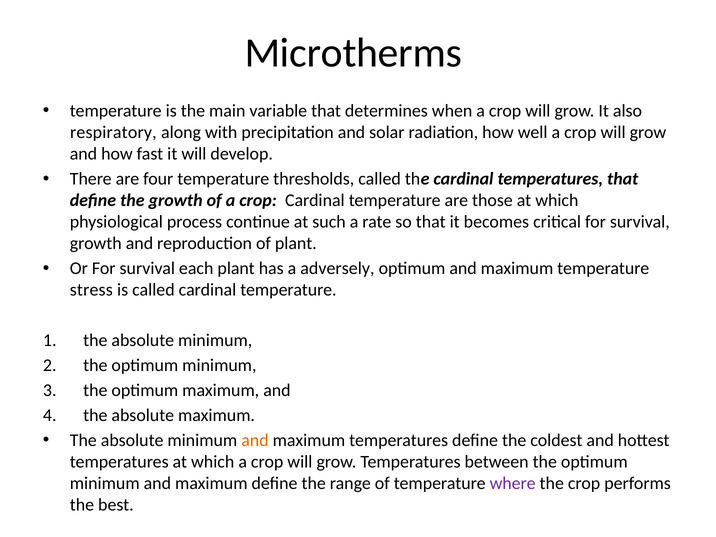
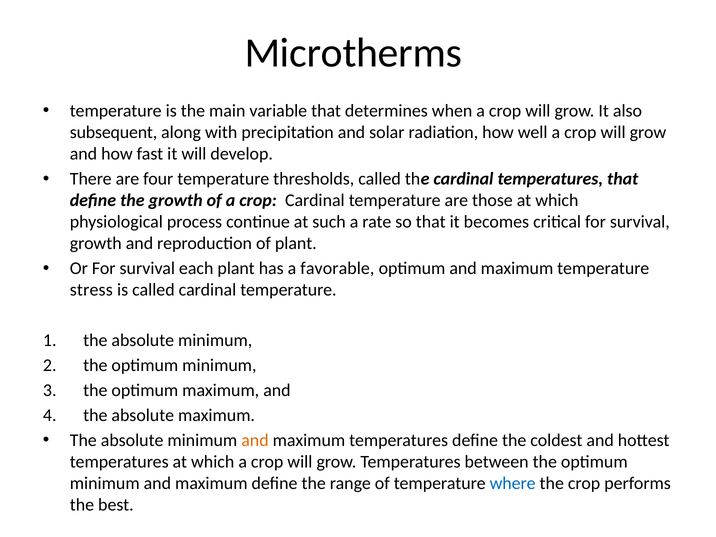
respiratory: respiratory -> subsequent
adversely: adversely -> favorable
where colour: purple -> blue
